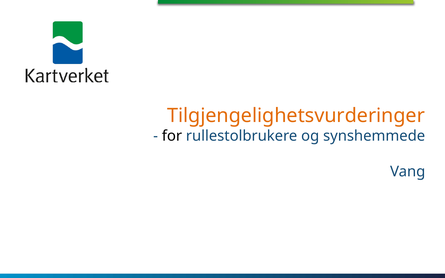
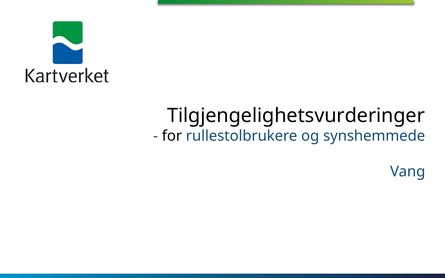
Tilgjengelighetsvurderinger colour: orange -> black
